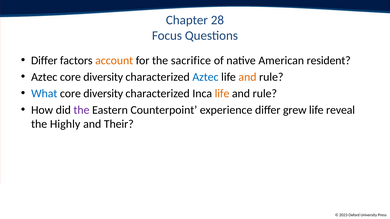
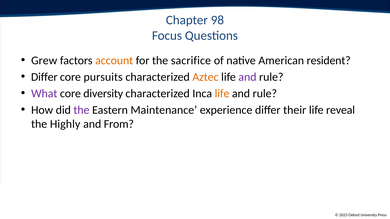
28: 28 -> 98
Differ at (44, 61): Differ -> Grew
Aztec at (44, 77): Aztec -> Differ
diversity at (103, 77): diversity -> pursuits
Aztec at (205, 77) colour: blue -> orange
and at (247, 77) colour: orange -> purple
What colour: blue -> purple
Counterpoint: Counterpoint -> Maintenance
grew: grew -> their
Their: Their -> From
